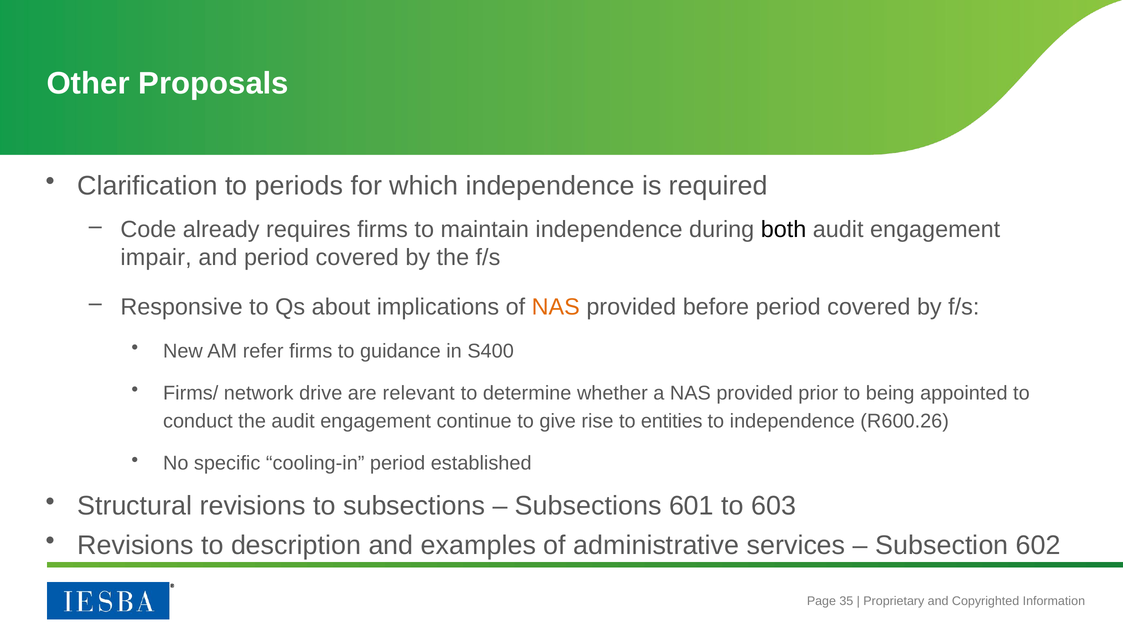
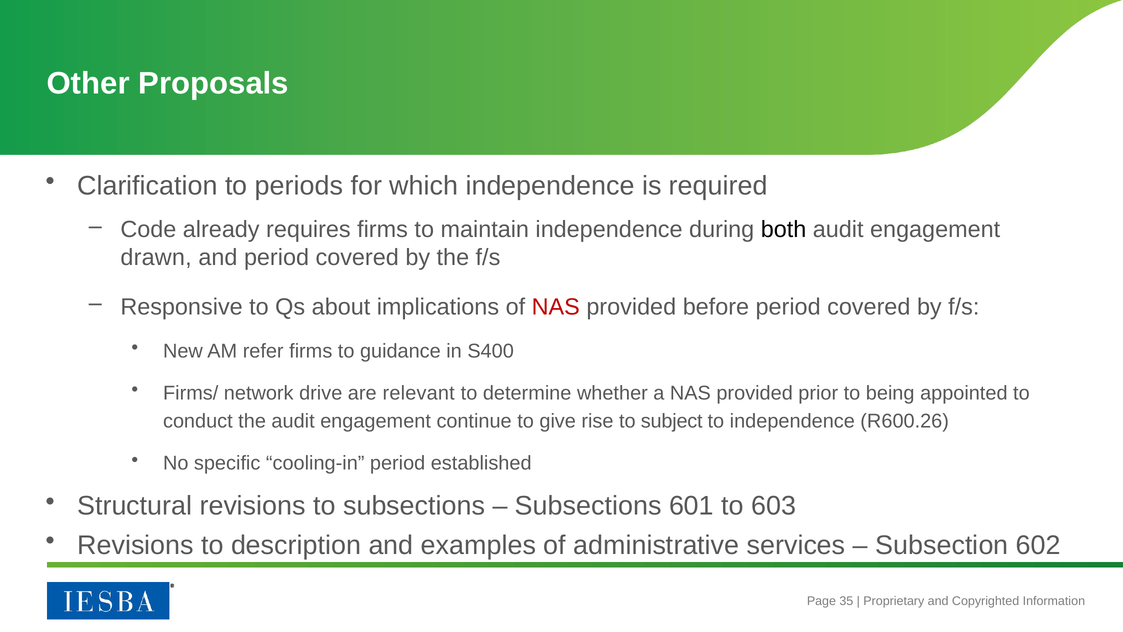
impair: impair -> drawn
NAS at (556, 307) colour: orange -> red
entities: entities -> subject
